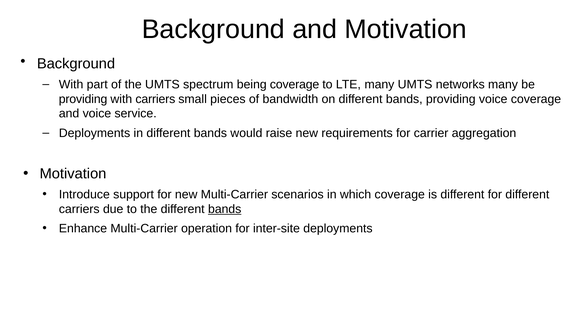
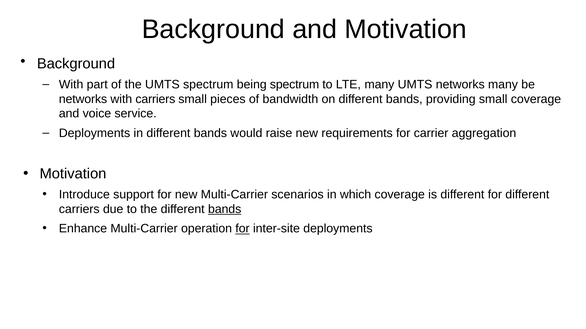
being coverage: coverage -> spectrum
providing at (83, 99): providing -> networks
providing voice: voice -> small
for at (243, 229) underline: none -> present
